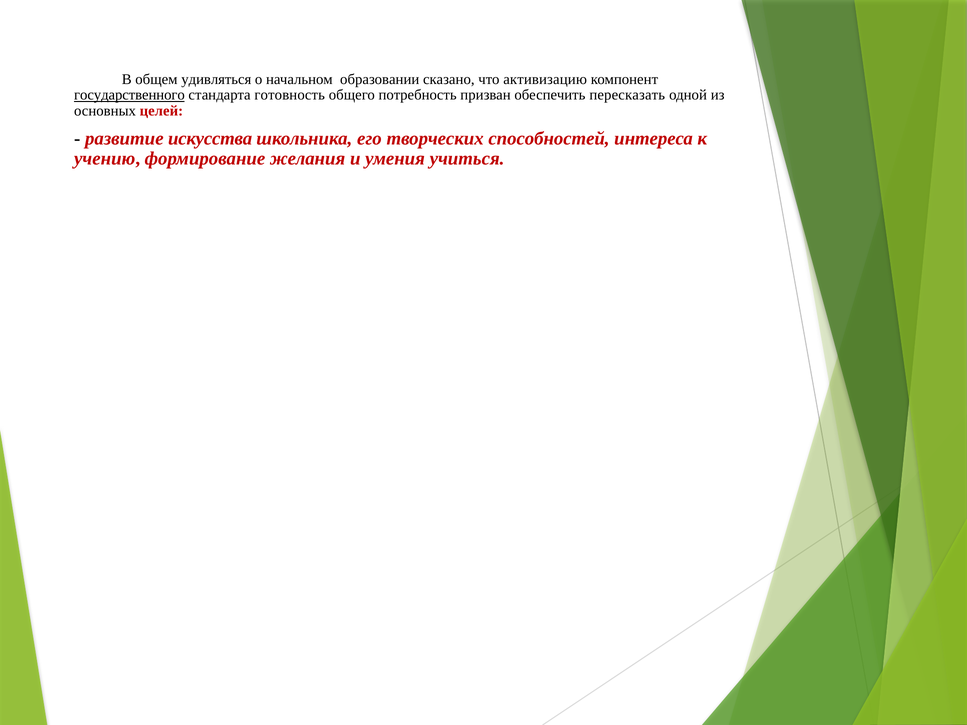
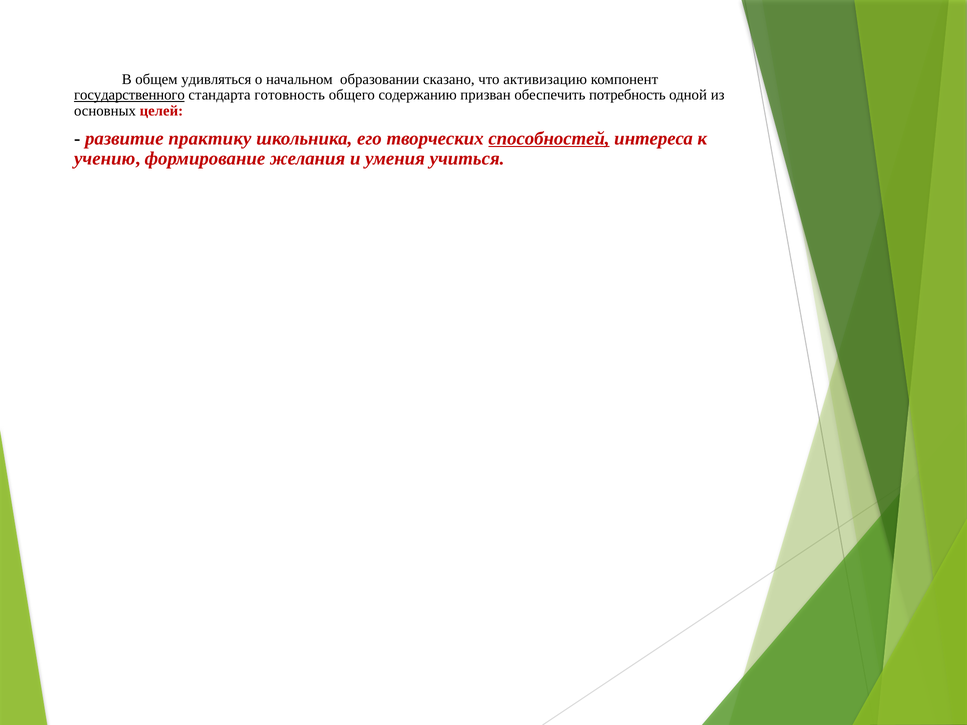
потребность: потребность -> содержанию
пересказать: пересказать -> потребность
искусства: искусства -> практику
способностей underline: none -> present
